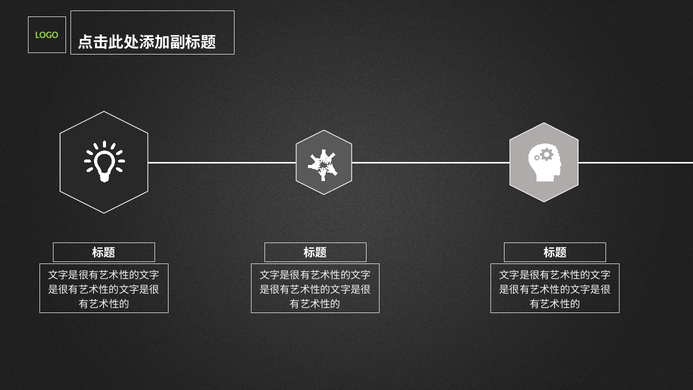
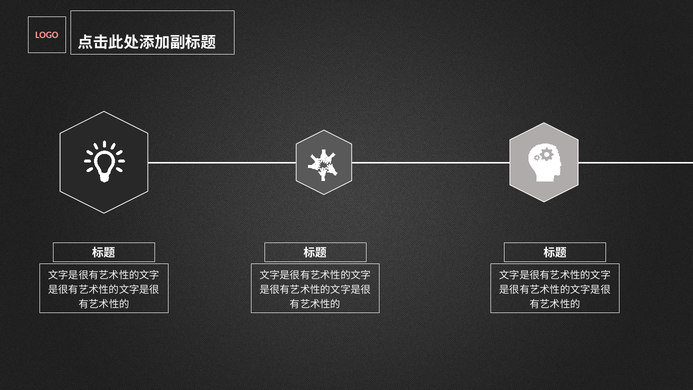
LOGO colour: light green -> pink
